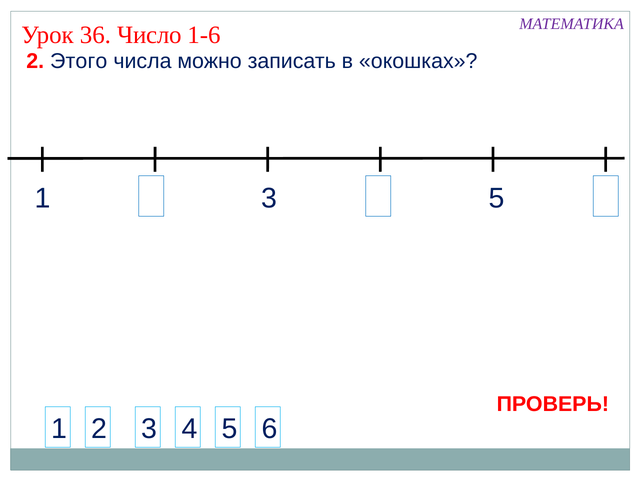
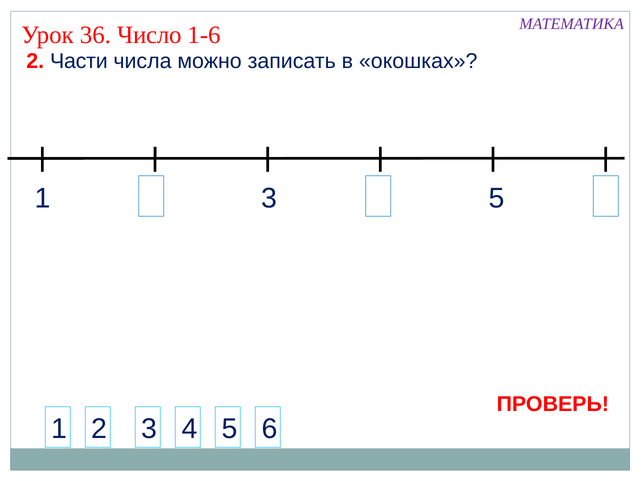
Этого: Этого -> Части
